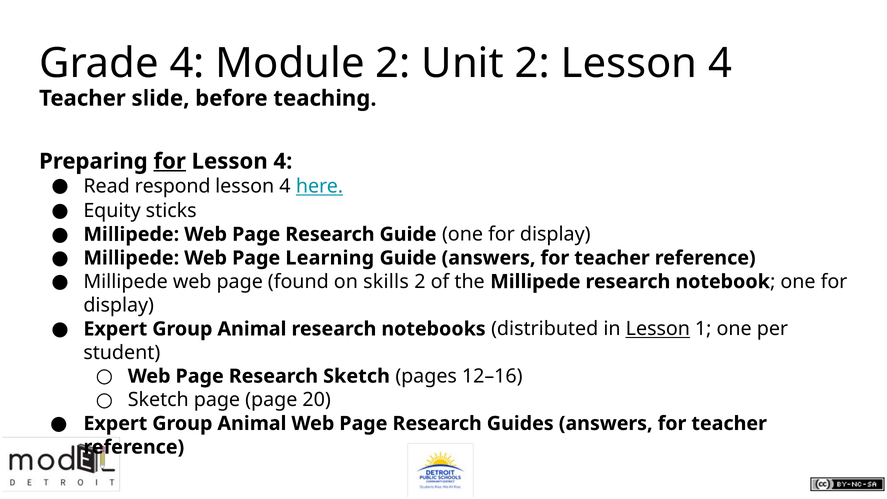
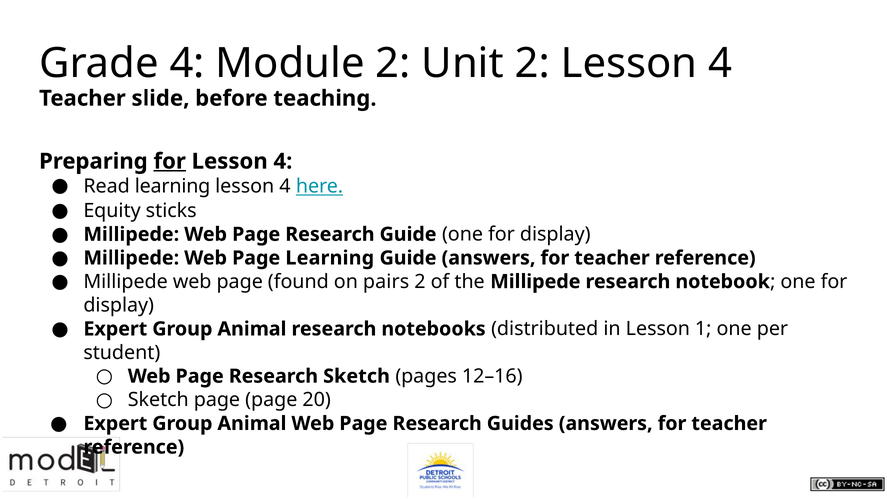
Read respond: respond -> learning
skills: skills -> pairs
Lesson at (658, 329) underline: present -> none
